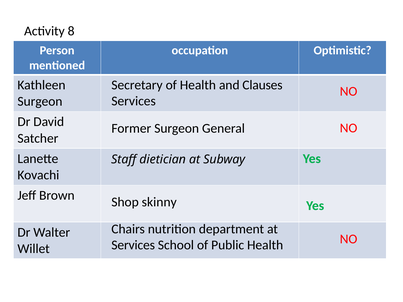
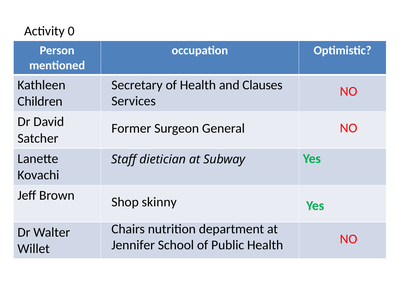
8: 8 -> 0
Surgeon at (40, 102): Surgeon -> Children
Services at (133, 245): Services -> Jennifer
